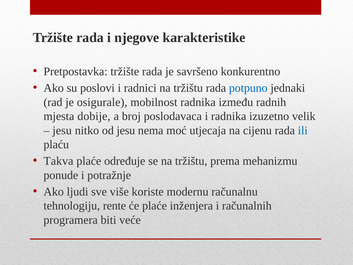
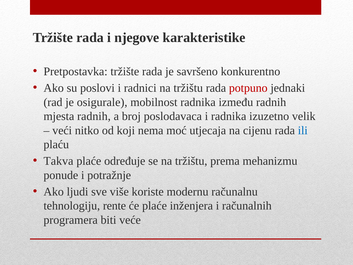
potpuno colour: blue -> red
mjesta dobije: dobije -> radnih
jesu at (62, 130): jesu -> veći
od jesu: jesu -> koji
